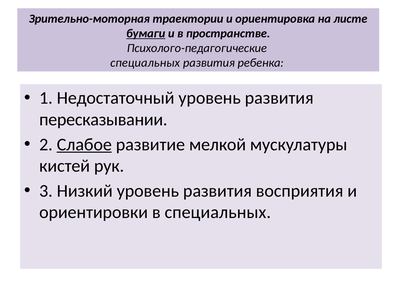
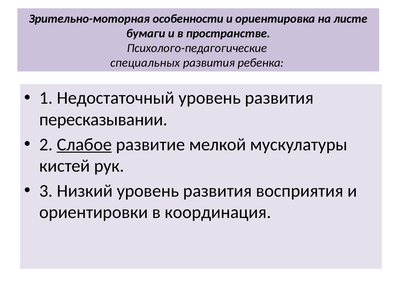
траектории: траектории -> особенности
бумаги underline: present -> none
в специальных: специальных -> координация
